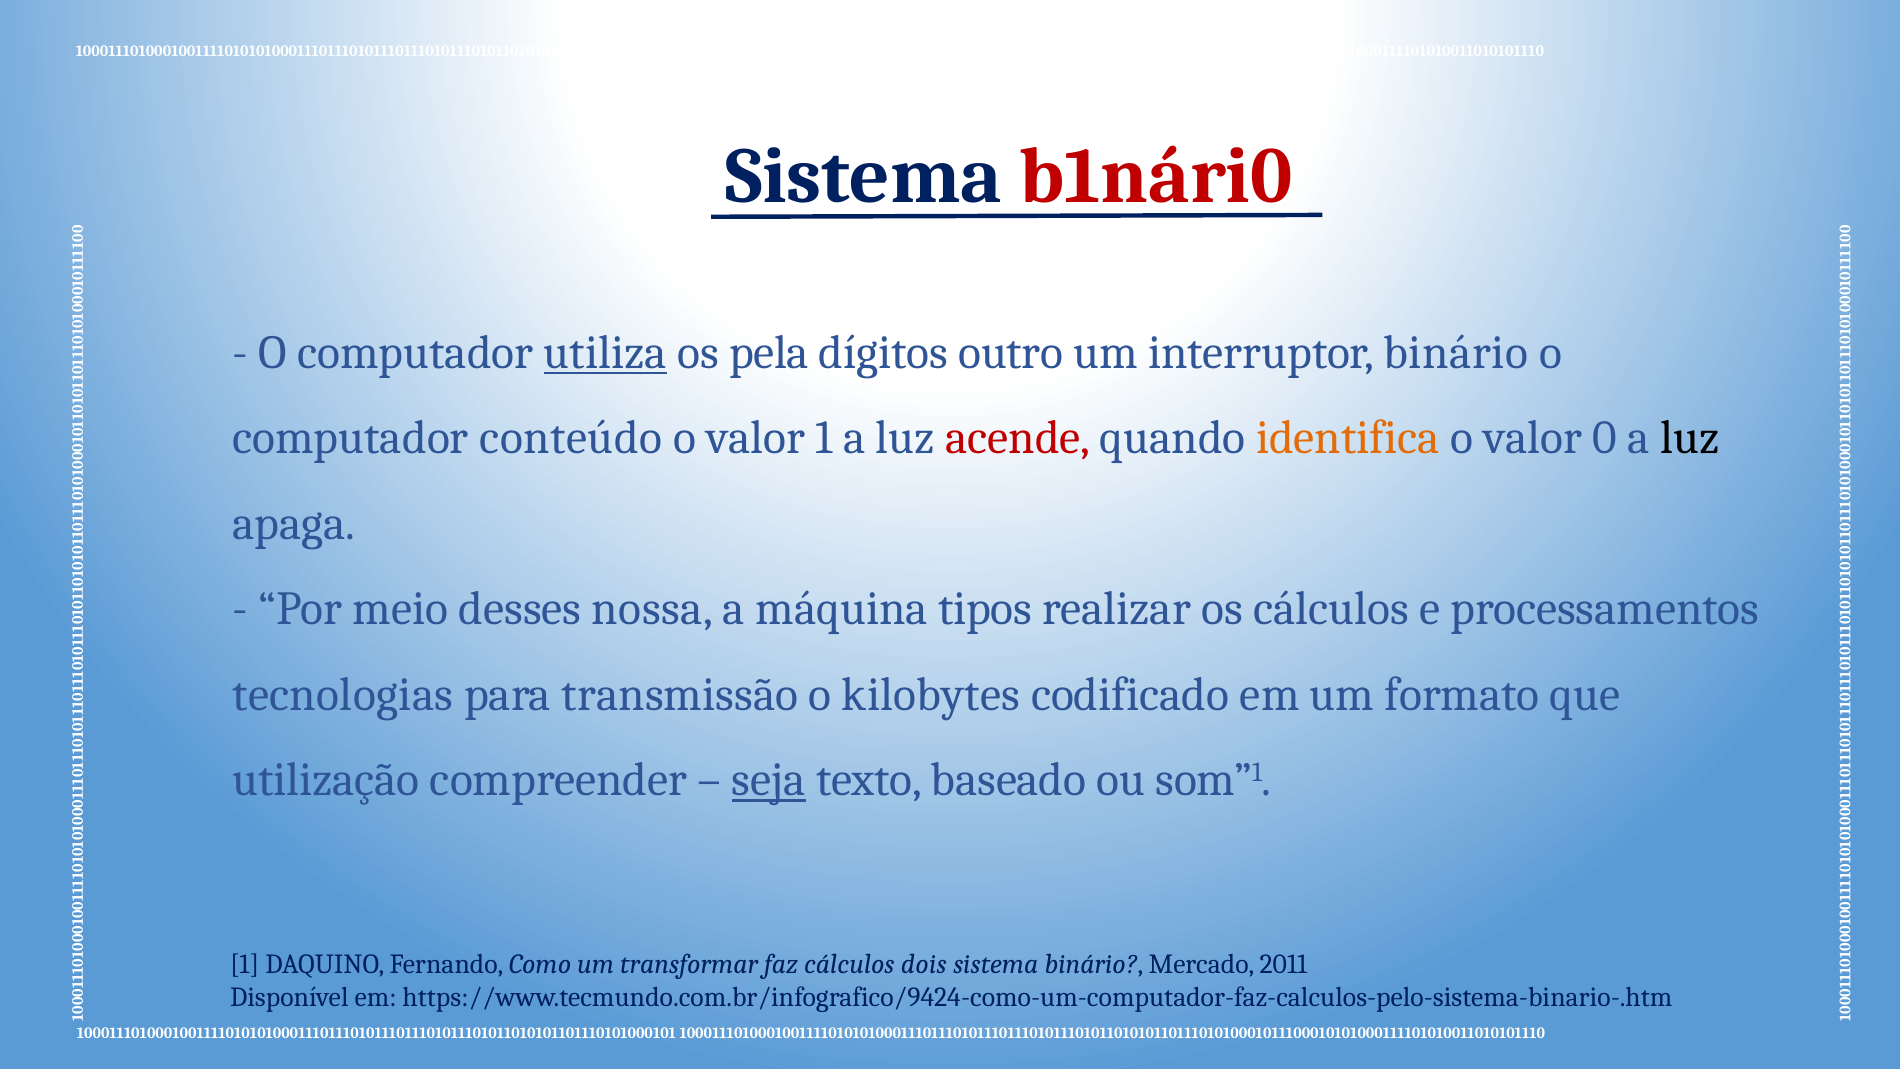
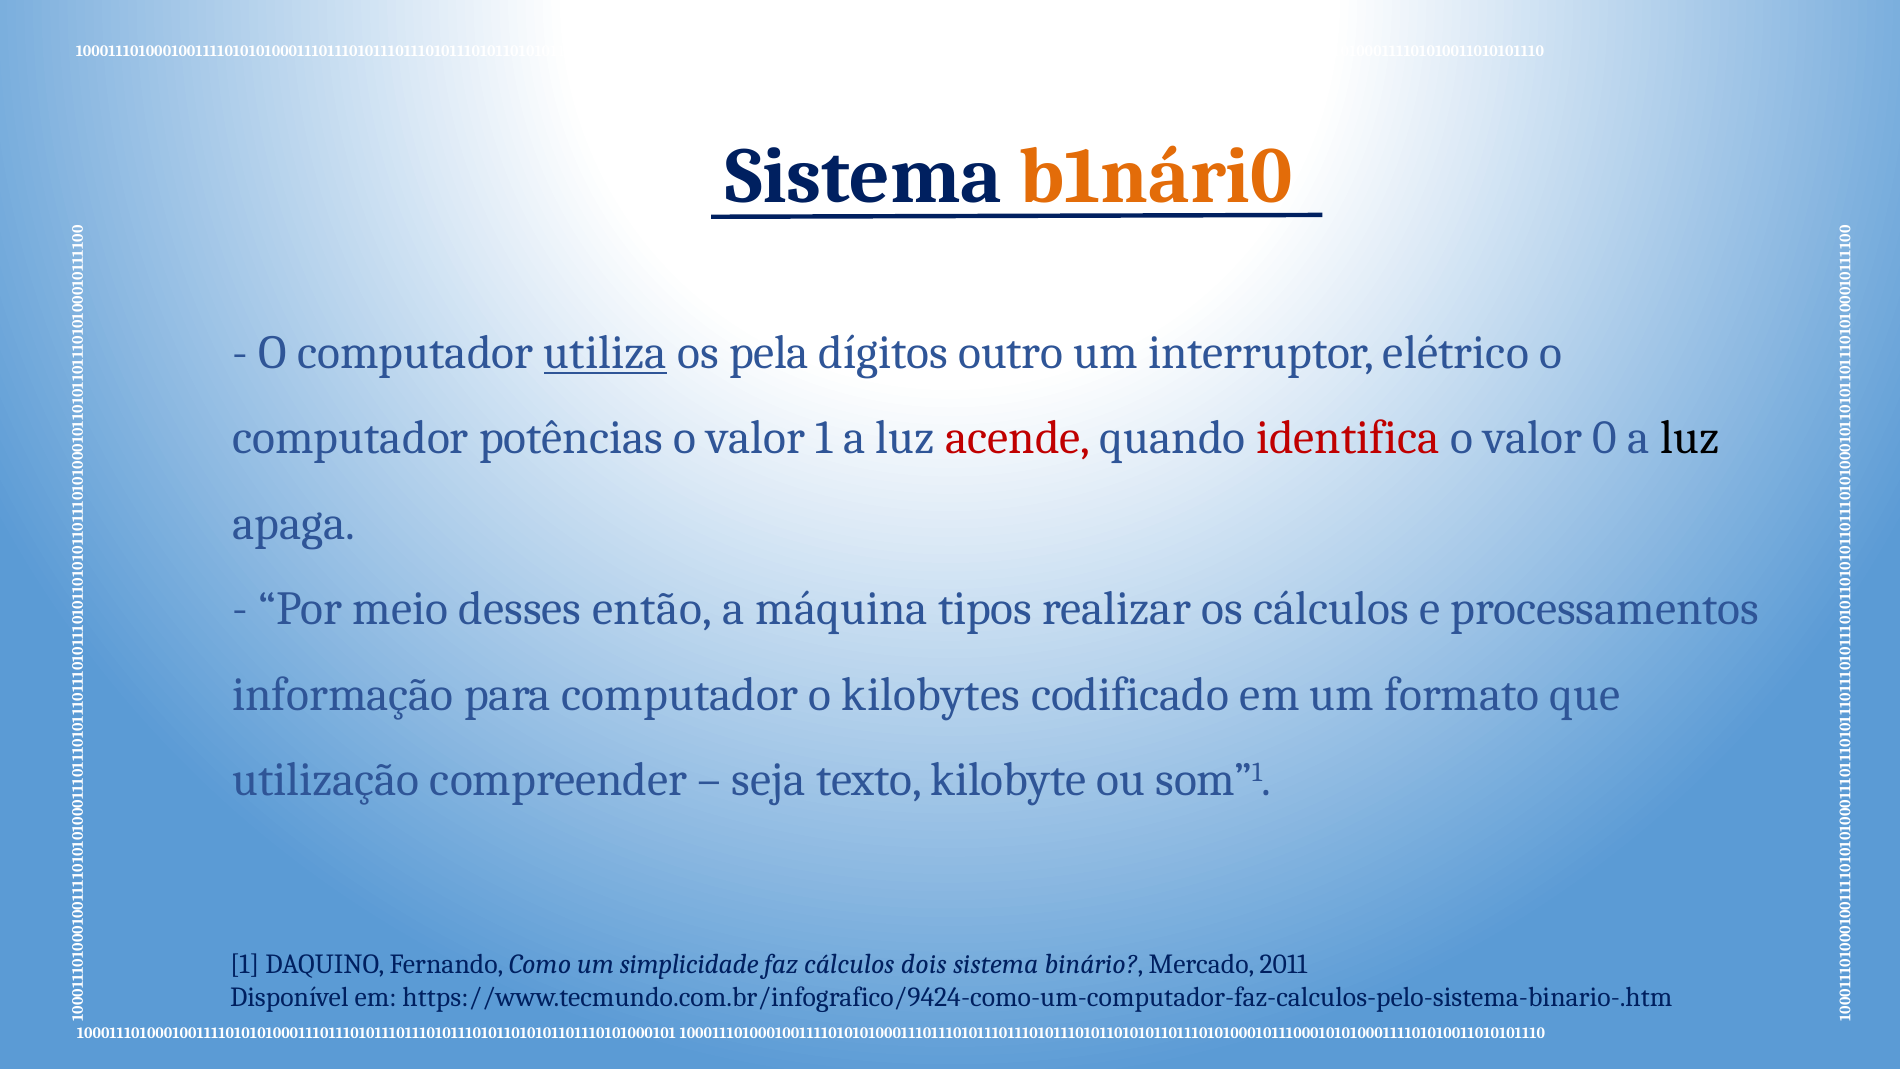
b1nári0 colour: red -> orange
interruptor binário: binário -> elétrico
conteúdo: conteúdo -> potências
identifica colour: orange -> red
nossa: nossa -> então
tecnologias: tecnologias -> informação
para transmissão: transmissão -> computador
seja underline: present -> none
baseado: baseado -> kilobyte
transformar: transformar -> simplicidade
